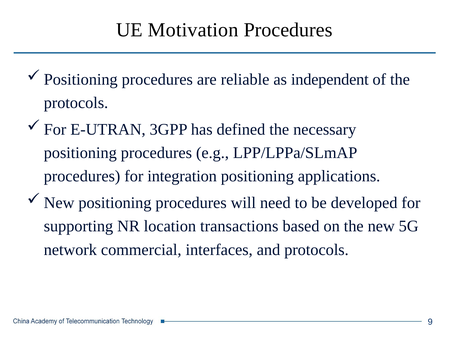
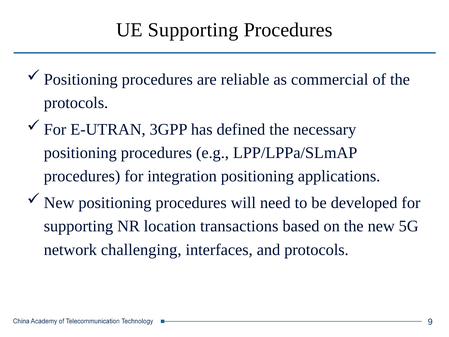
UE Motivation: Motivation -> Supporting
independent: independent -> commercial
commercial: commercial -> challenging
